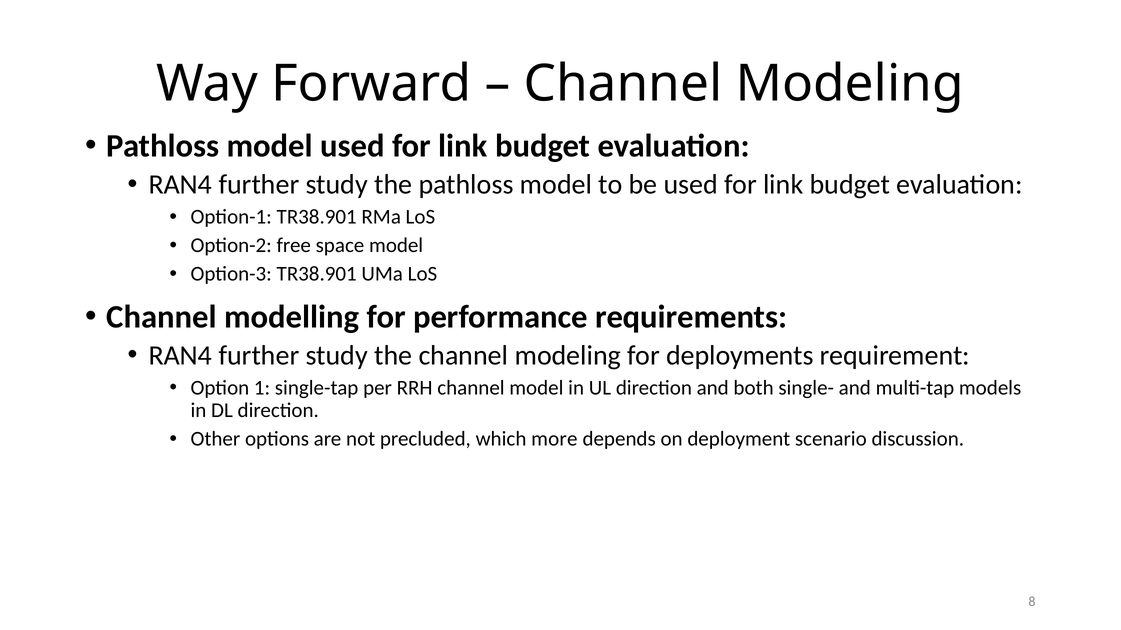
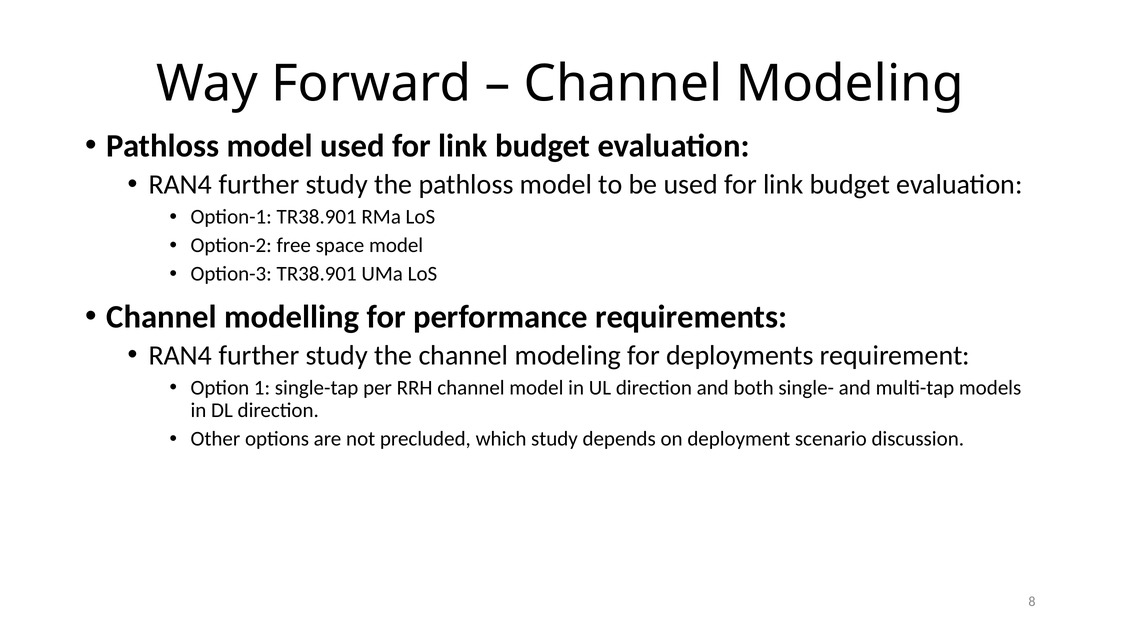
which more: more -> study
